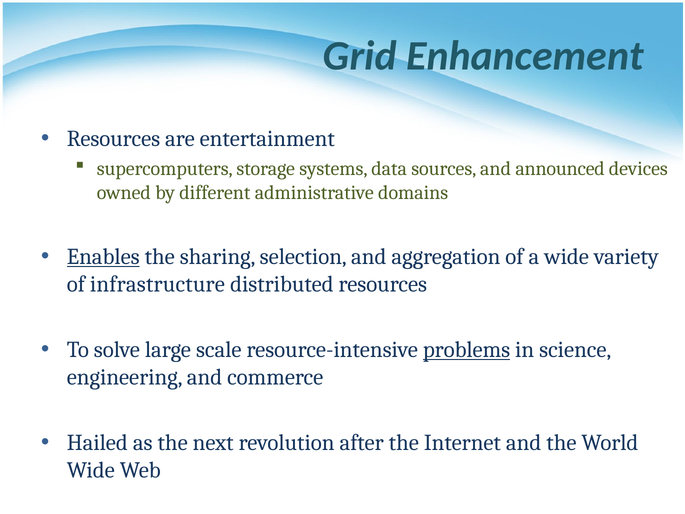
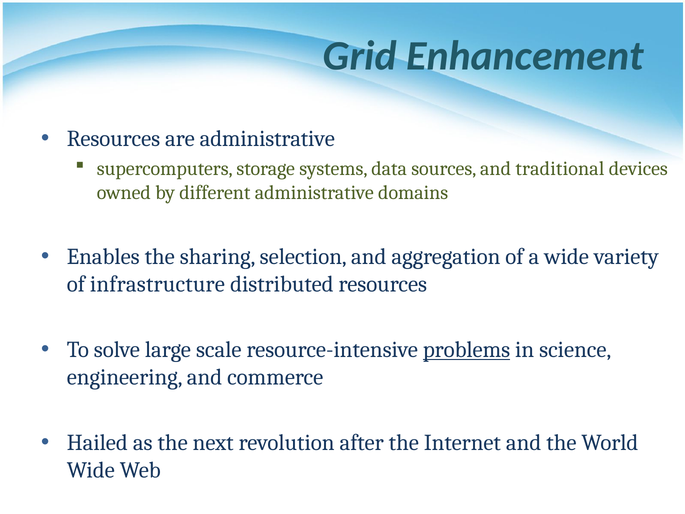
are entertainment: entertainment -> administrative
announced: announced -> traditional
Enables underline: present -> none
